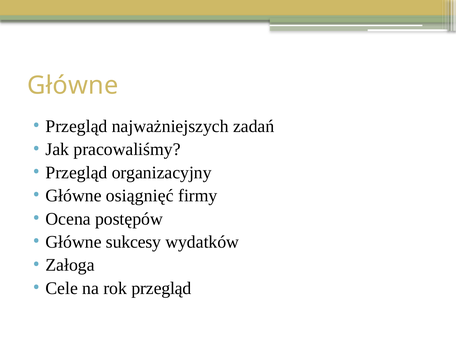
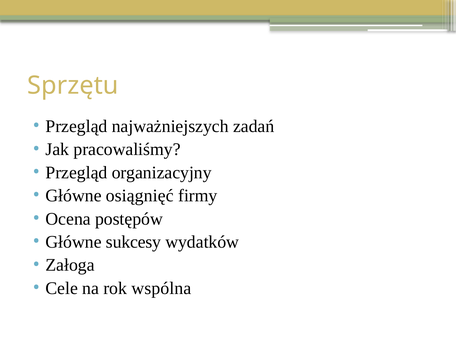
Główne at (73, 85): Główne -> Sprzętu
rok przegląd: przegląd -> wspólna
